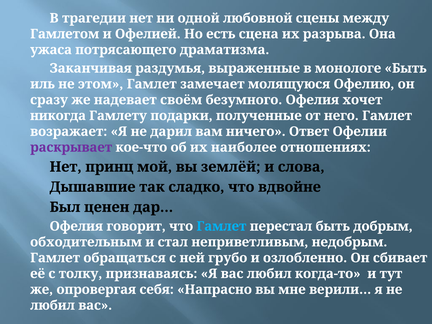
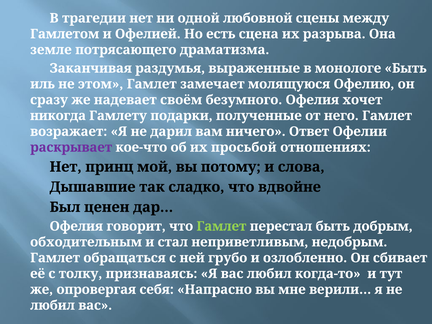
ужаса: ужаса -> земле
наиболее: наиболее -> просьбой
землёй: землёй -> потому
Гамлет at (221, 226) colour: light blue -> light green
